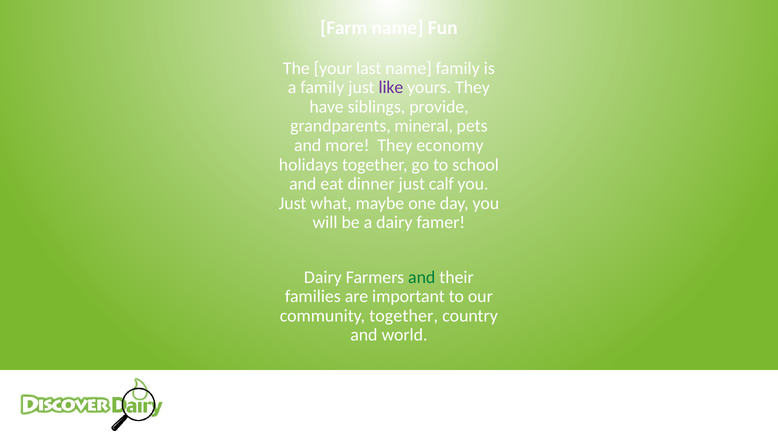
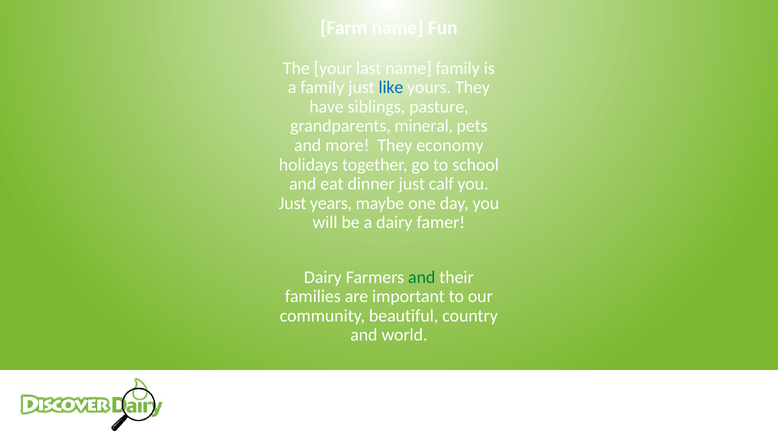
like colour: purple -> blue
provide: provide -> pasture
what: what -> years
community together: together -> beautiful
